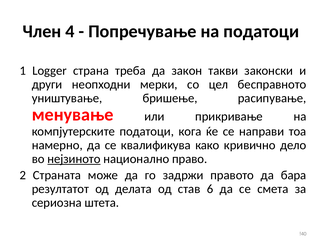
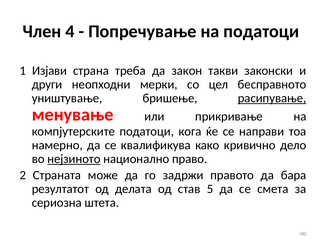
Logger: Logger -> Изјави
расипување underline: none -> present
6: 6 -> 5
